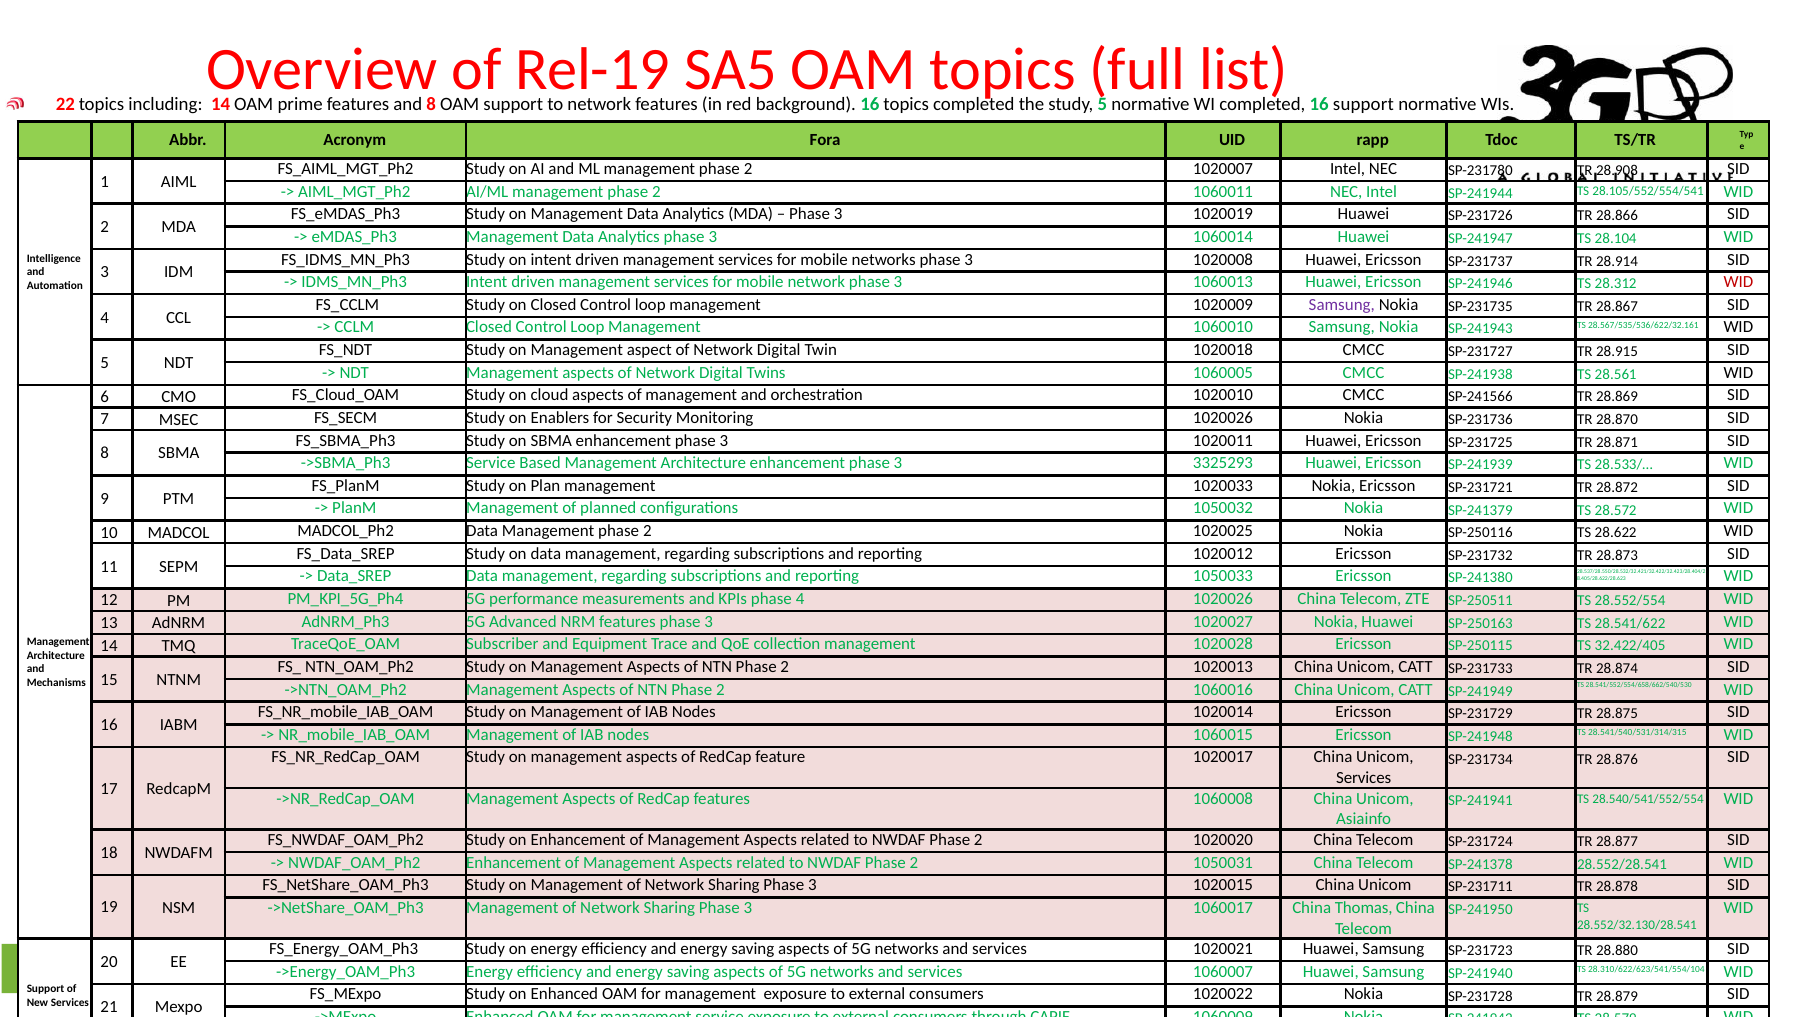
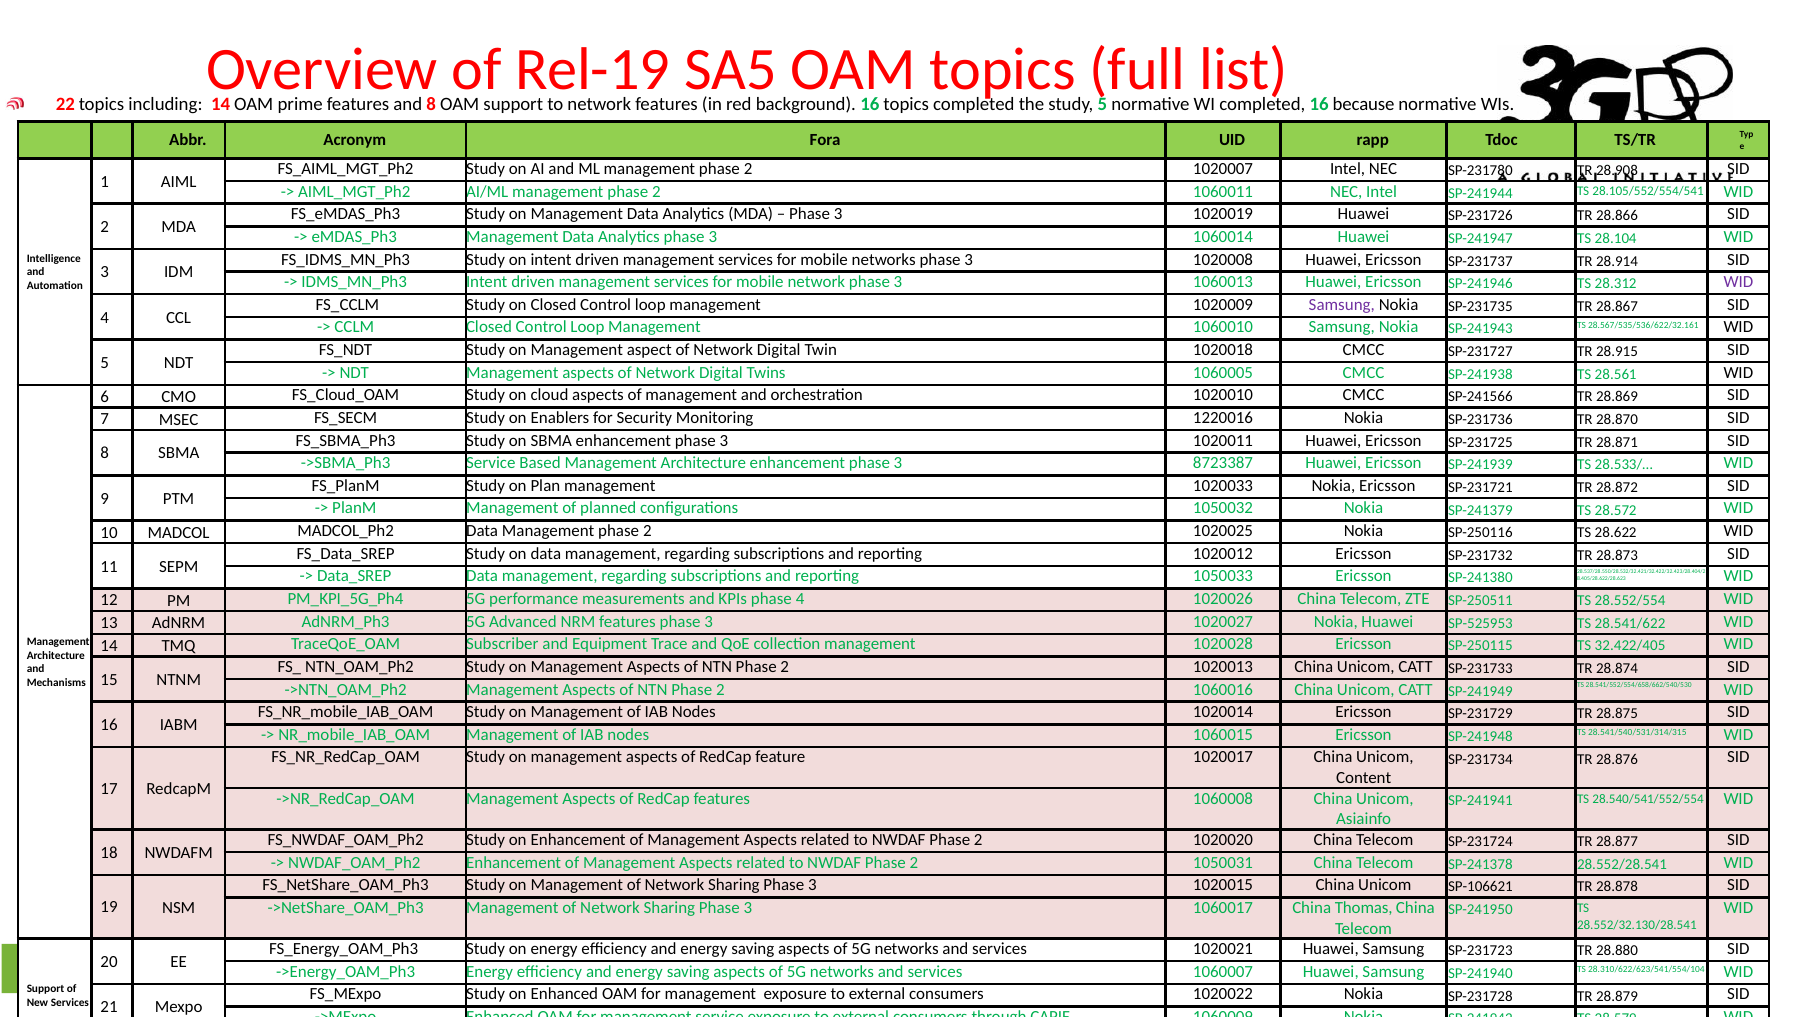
16 support: support -> because
WID at (1738, 282) colour: red -> purple
Monitoring 1020026: 1020026 -> 1220016
3325293: 3325293 -> 8723387
SP-250163: SP-250163 -> SP-525953
Services at (1364, 778): Services -> Content
SP-231711: SP-231711 -> SP-106621
